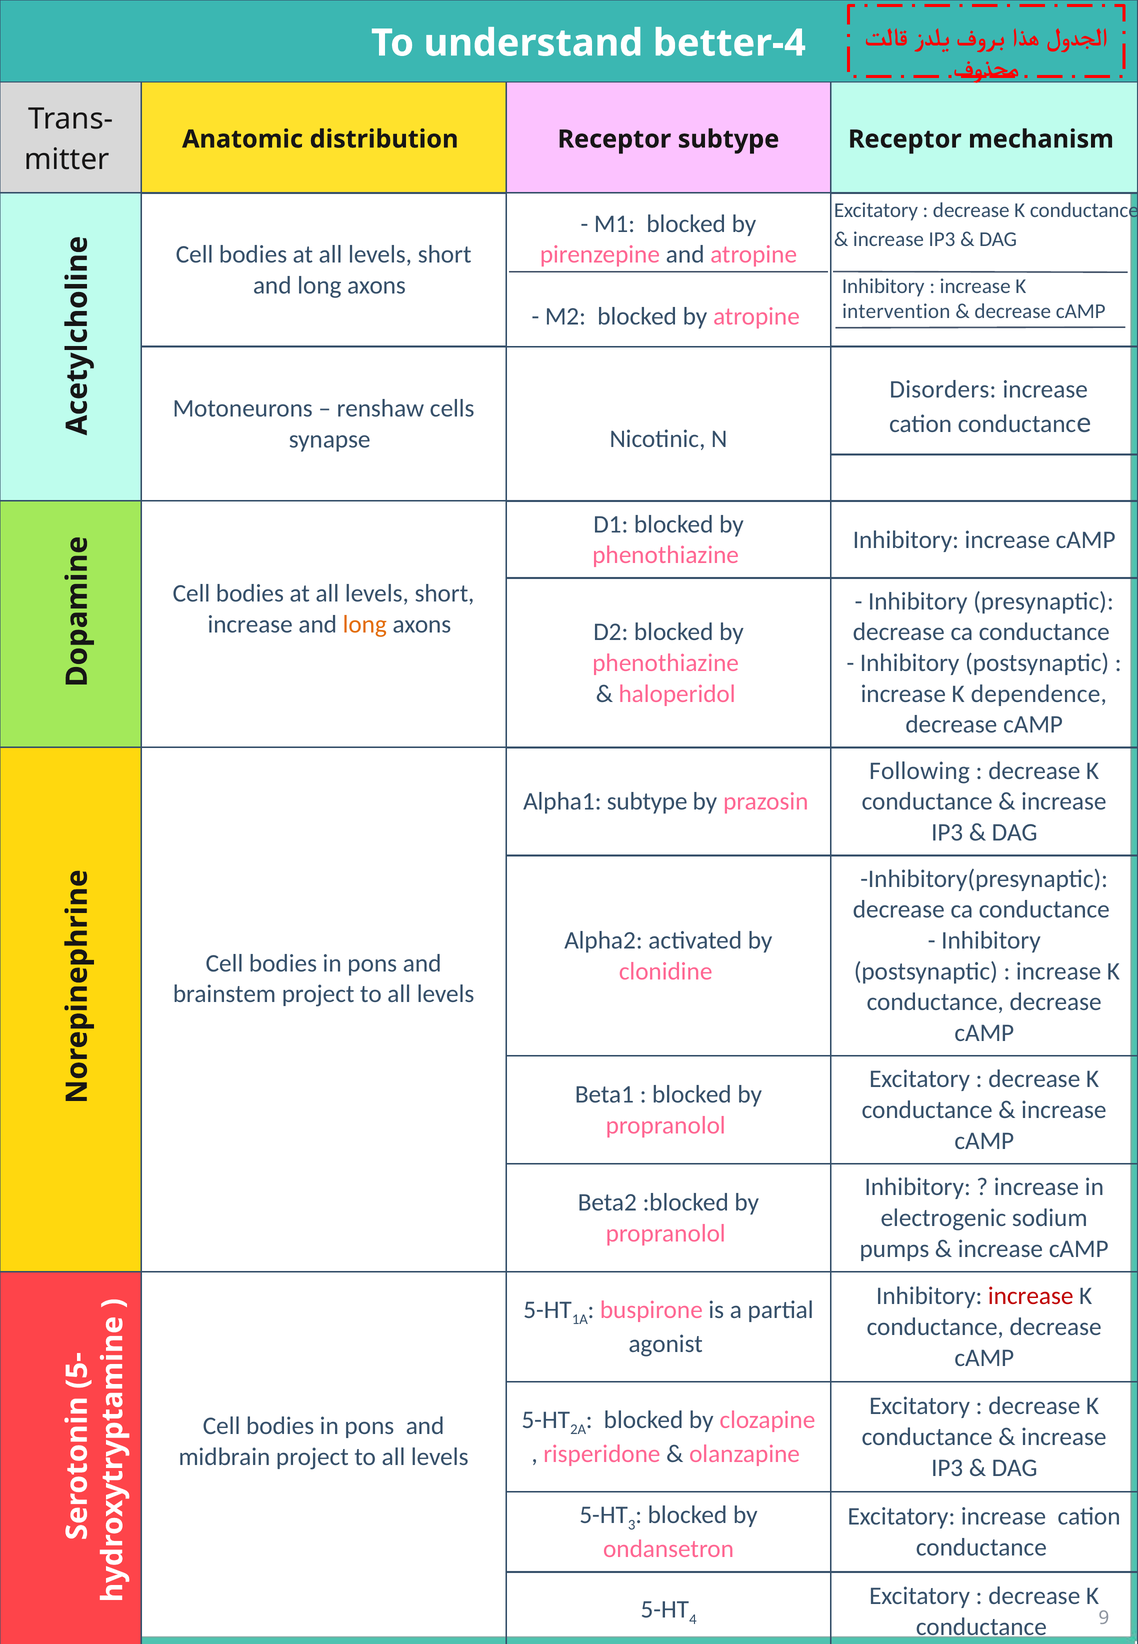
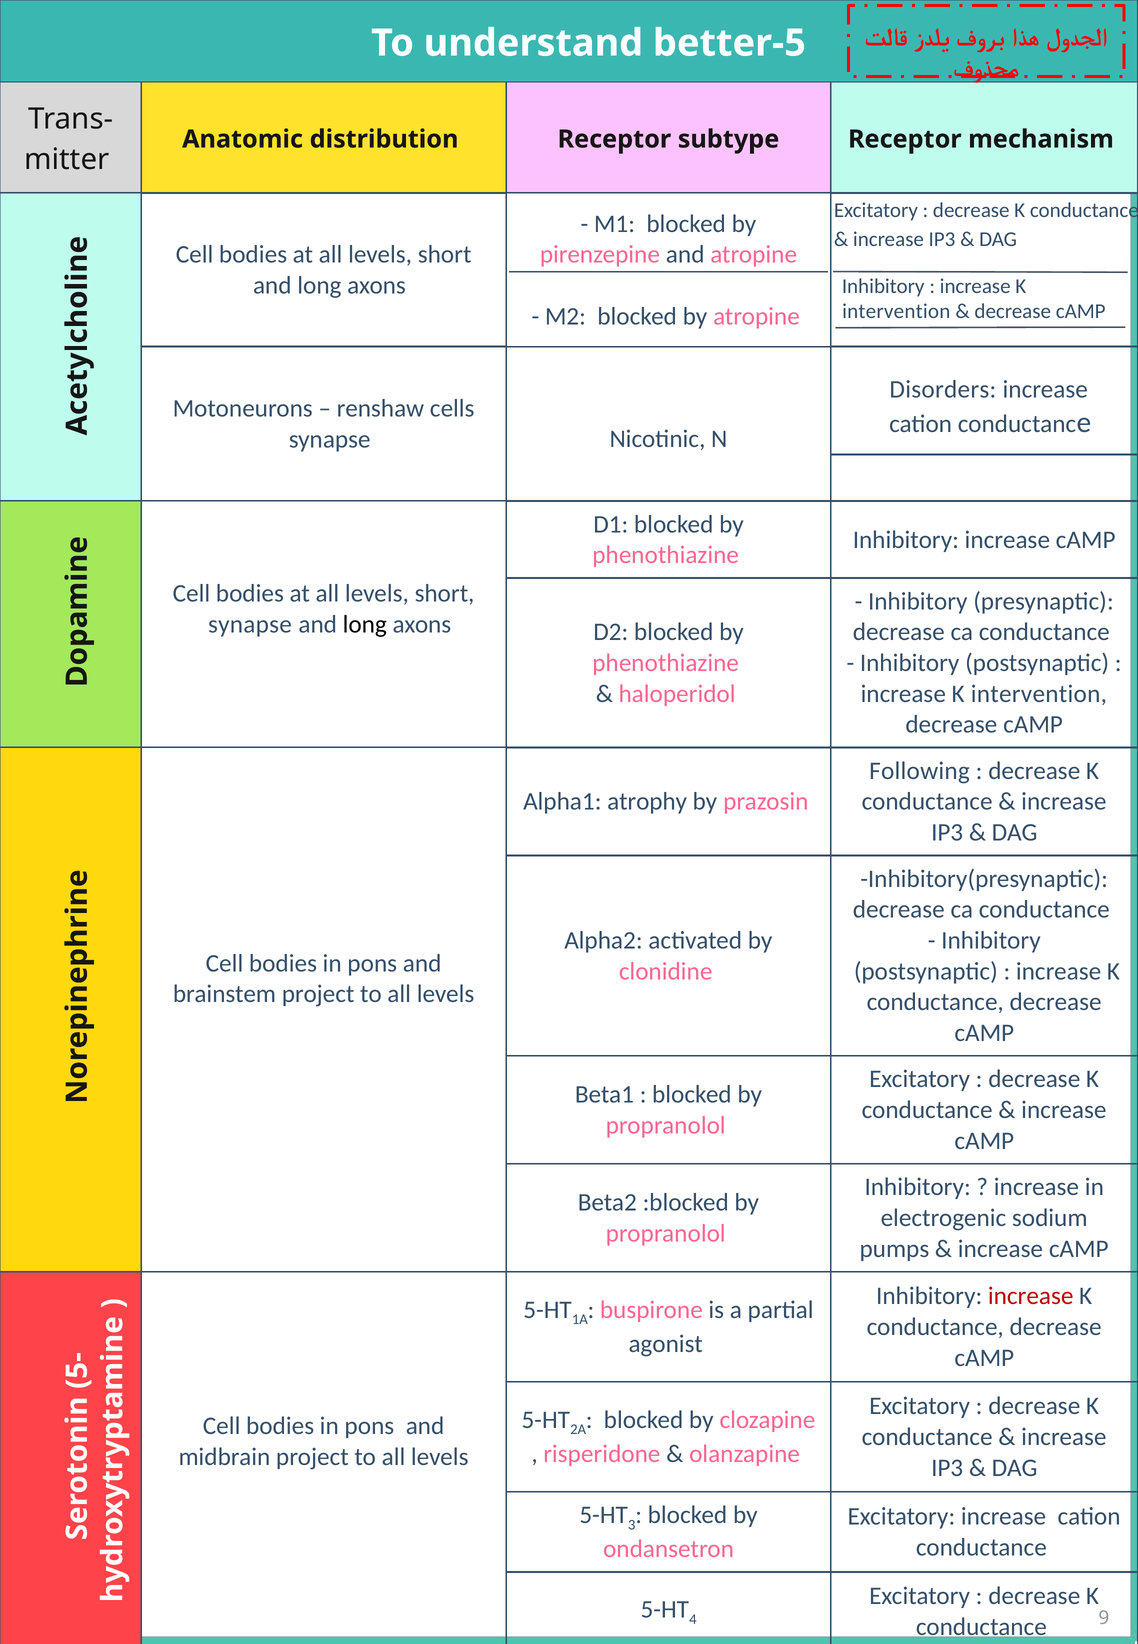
better-4: better-4 -> better-5
increase at (250, 624): increase -> synapse
long at (365, 624) colour: orange -> black
dependence at (1039, 694): dependence -> intervention
Alpha1 subtype: subtype -> atrophy
